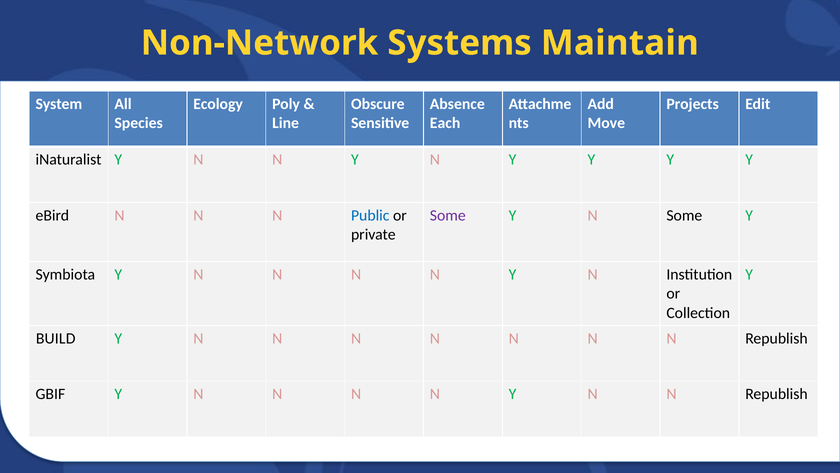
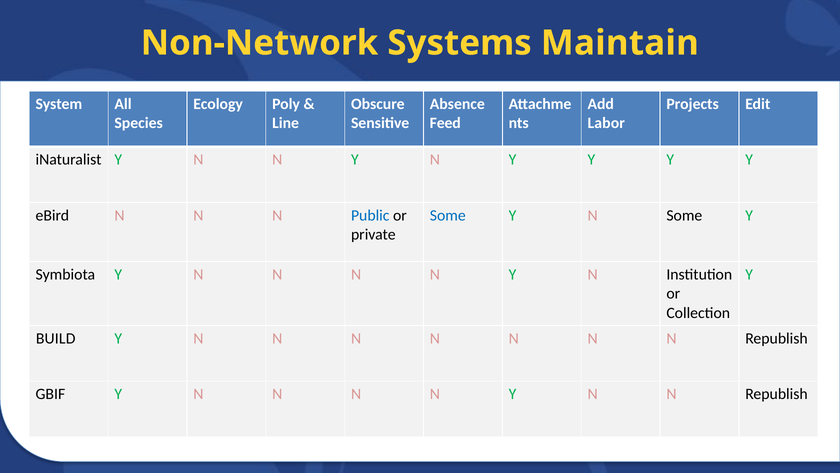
Each: Each -> Feed
Move: Move -> Labor
Some at (448, 215) colour: purple -> blue
